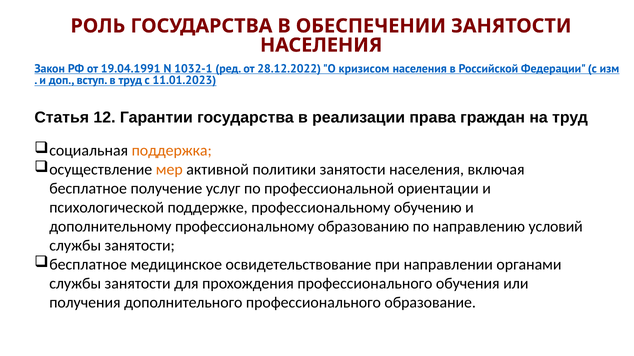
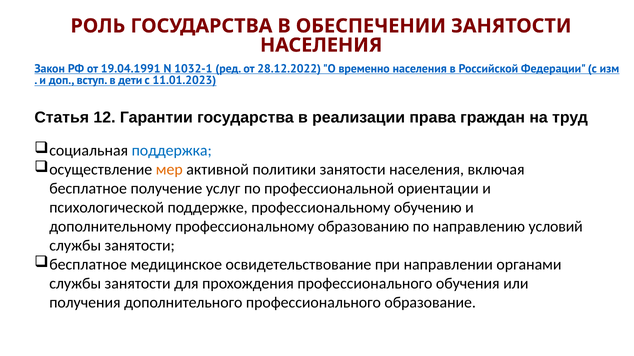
кризисом: кризисом -> временно
в труд: труд -> дети
поддержка colour: orange -> blue
